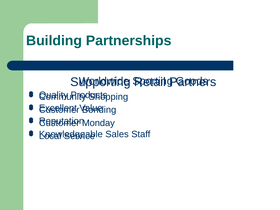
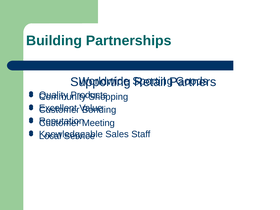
Monday: Monday -> Meeting
